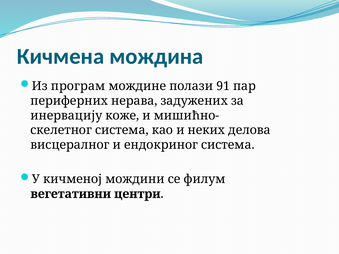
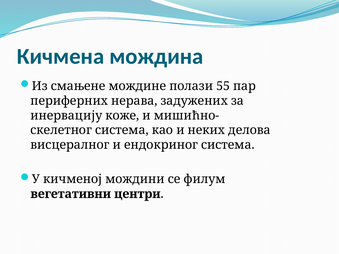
програм: програм -> смањене
91: 91 -> 55
